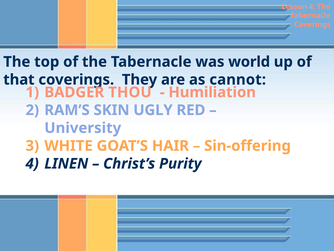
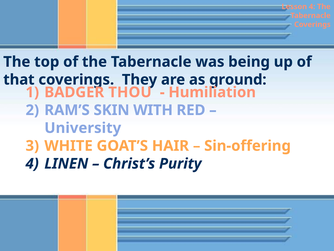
world: world -> being
cannot: cannot -> ground
UGLY: UGLY -> WITH
